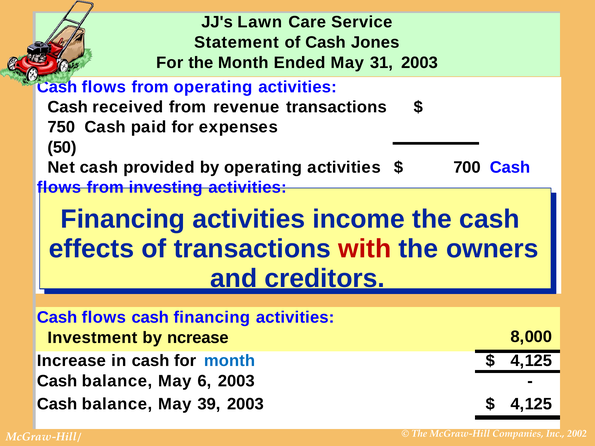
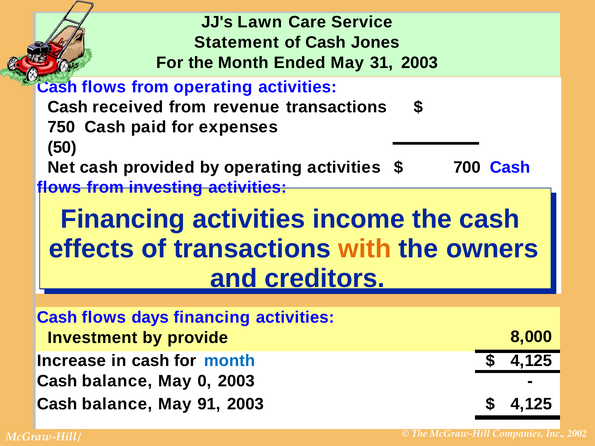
with colour: red -> orange
flows cash: cash -> days
ncrease: ncrease -> provide
6: 6 -> 0
39: 39 -> 91
